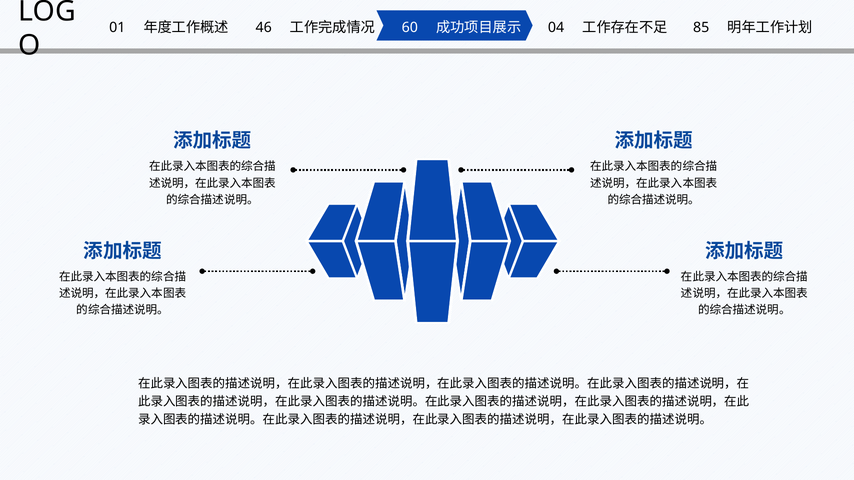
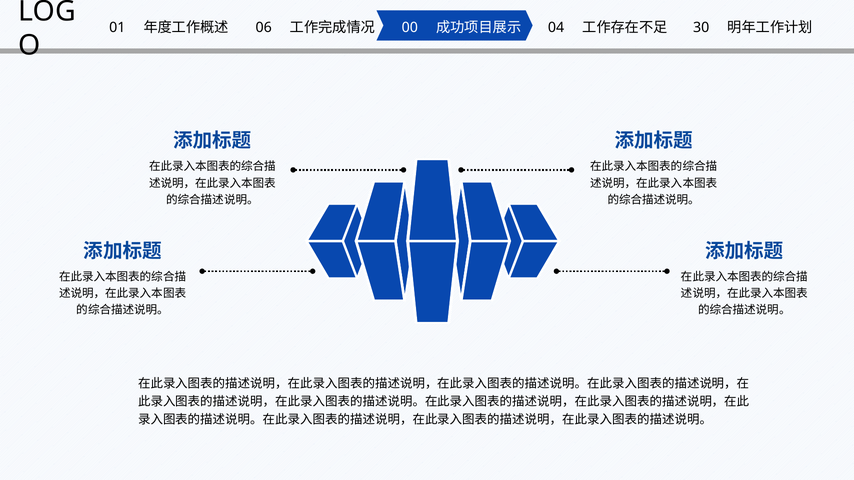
46: 46 -> 06
60: 60 -> 00
85: 85 -> 30
